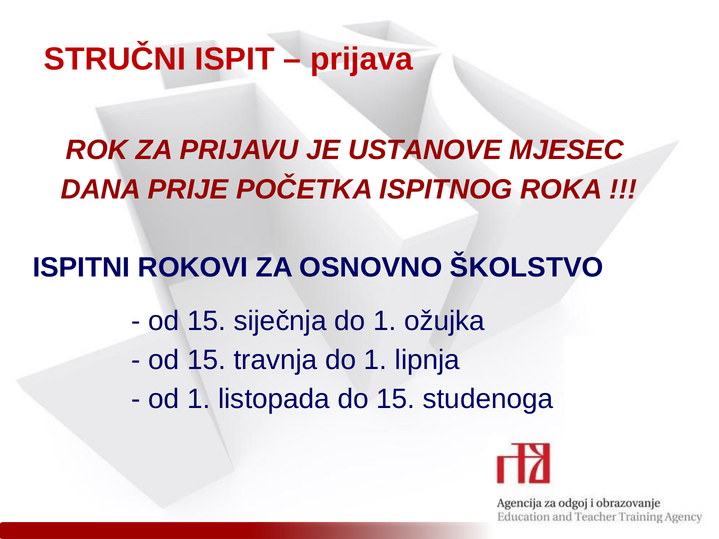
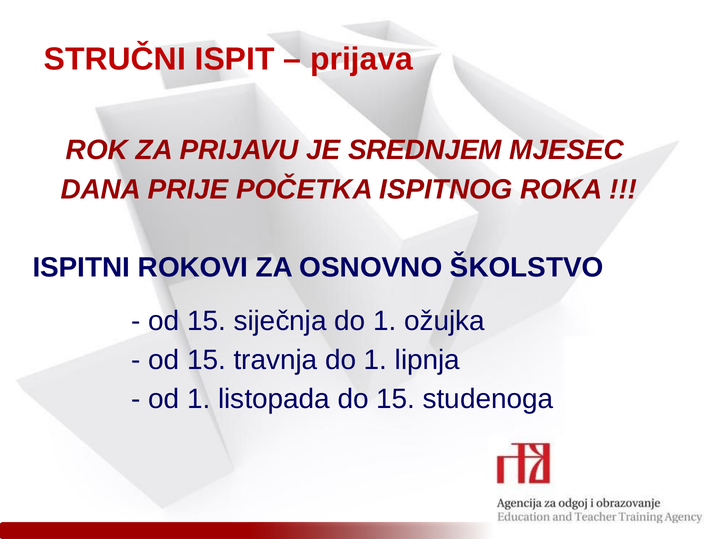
USTANOVE: USTANOVE -> SREDNJEM
